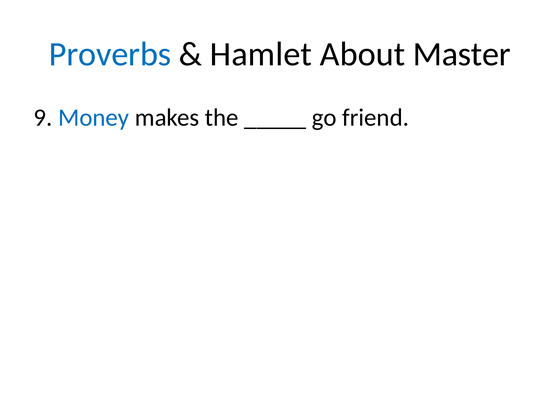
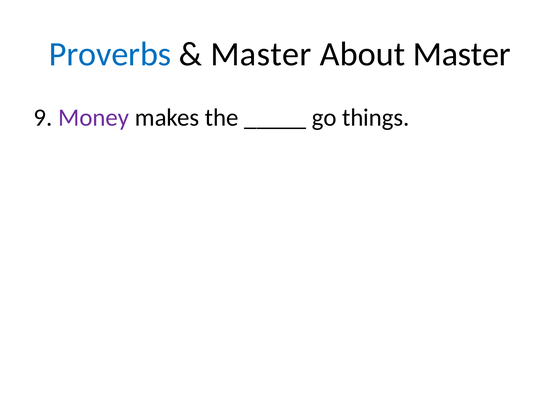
Hamlet at (261, 54): Hamlet -> Master
Money colour: blue -> purple
friend: friend -> things
